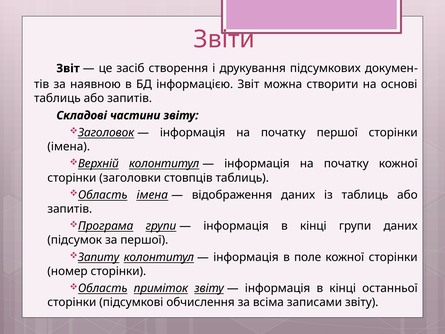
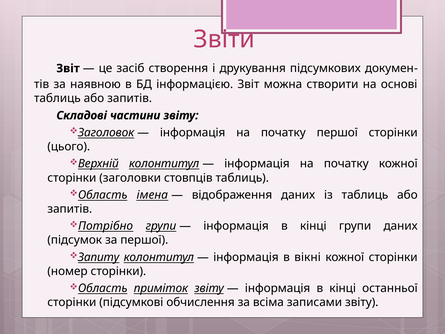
імена at (69, 147): імена -> цього
Програма: Програма -> Потрібно
поле: поле -> вікні
